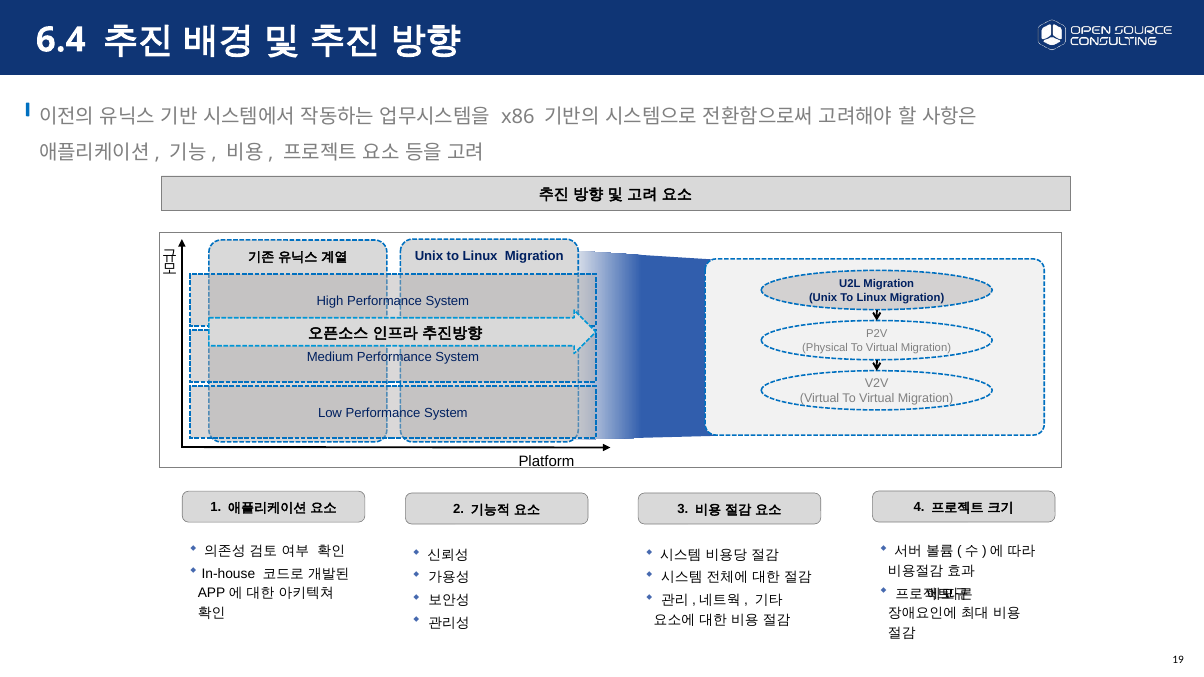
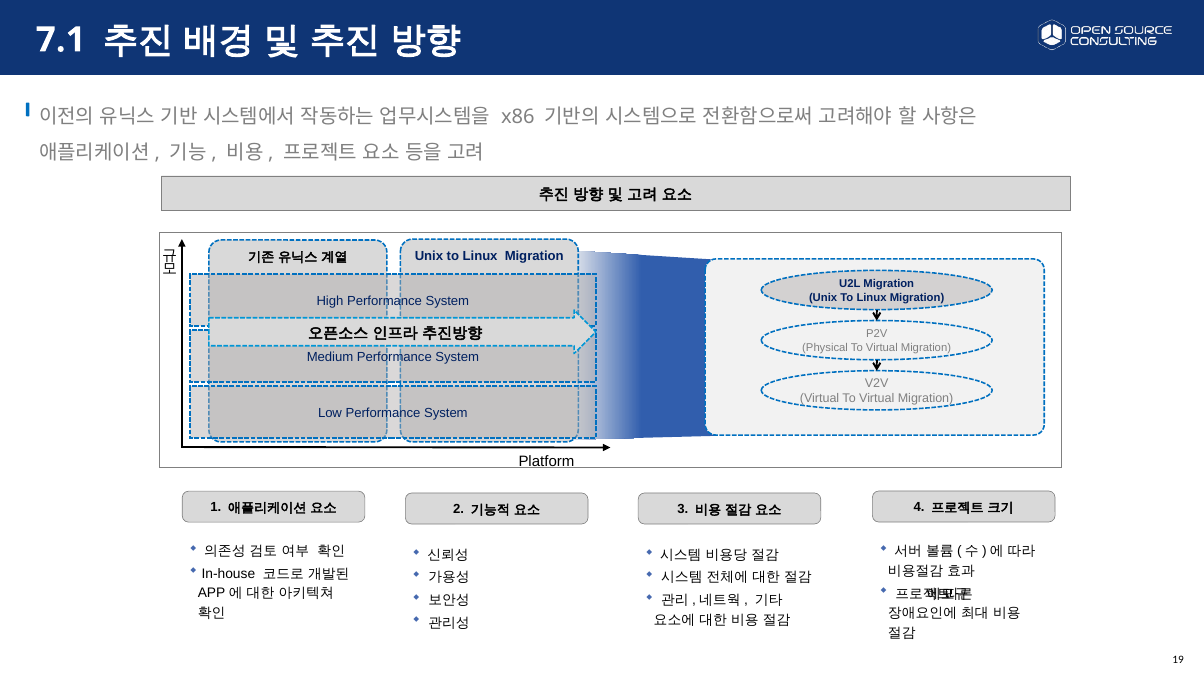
6.4: 6.4 -> 7.1
